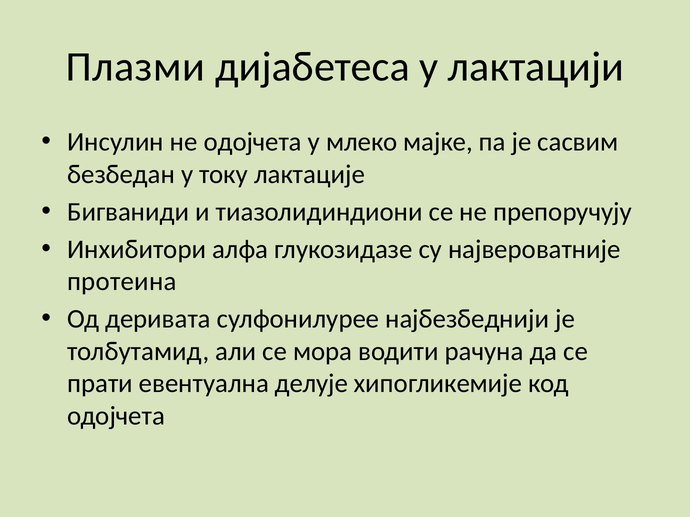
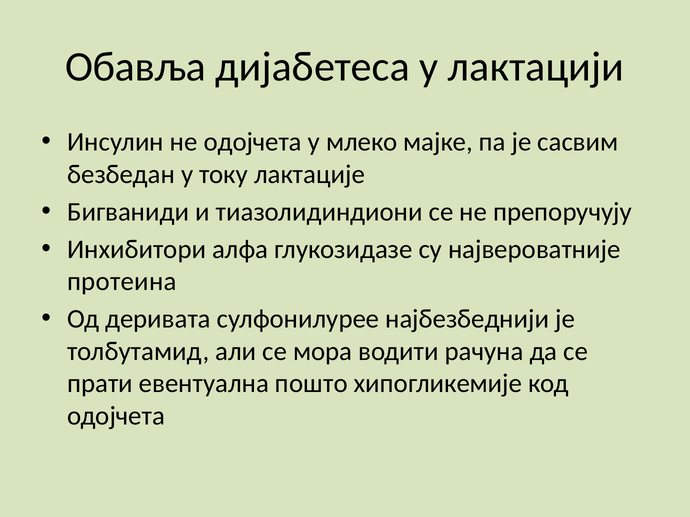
Плазми: Плазми -> Обавља
делује: делује -> пошто
